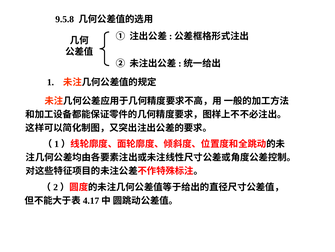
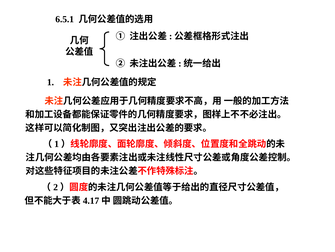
9.5.8: 9.5.8 -> 6.5.1
